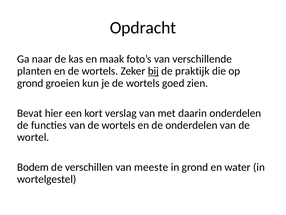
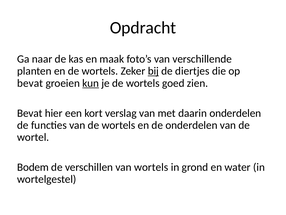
praktijk: praktijk -> diertjes
grond at (30, 83): grond -> bevat
kun underline: none -> present
van meeste: meeste -> wortels
